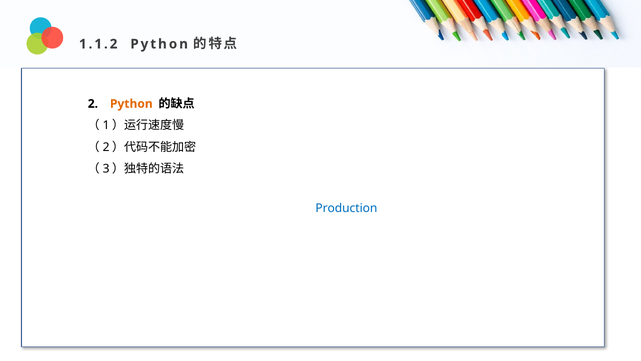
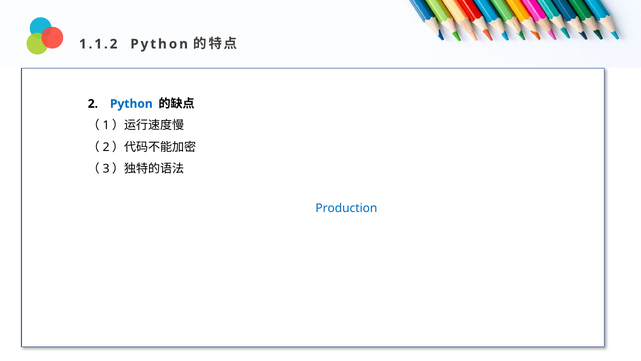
Python at (131, 104) colour: orange -> blue
